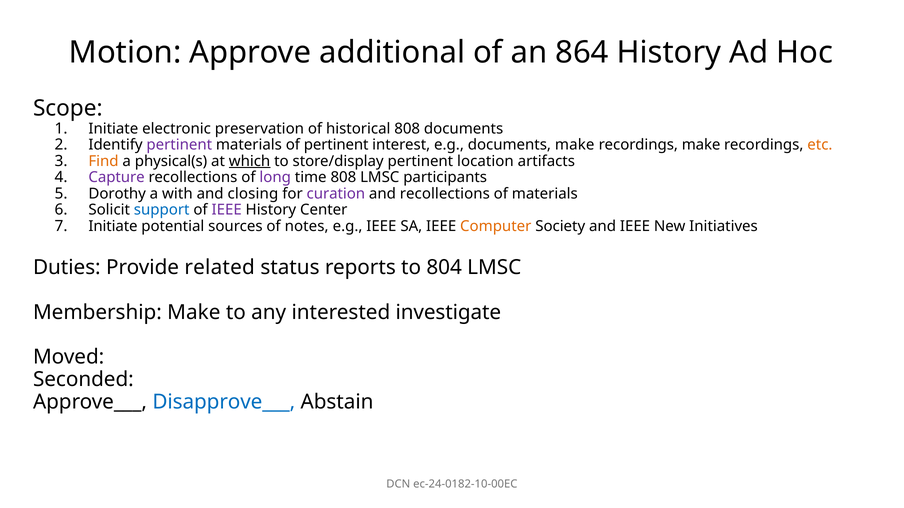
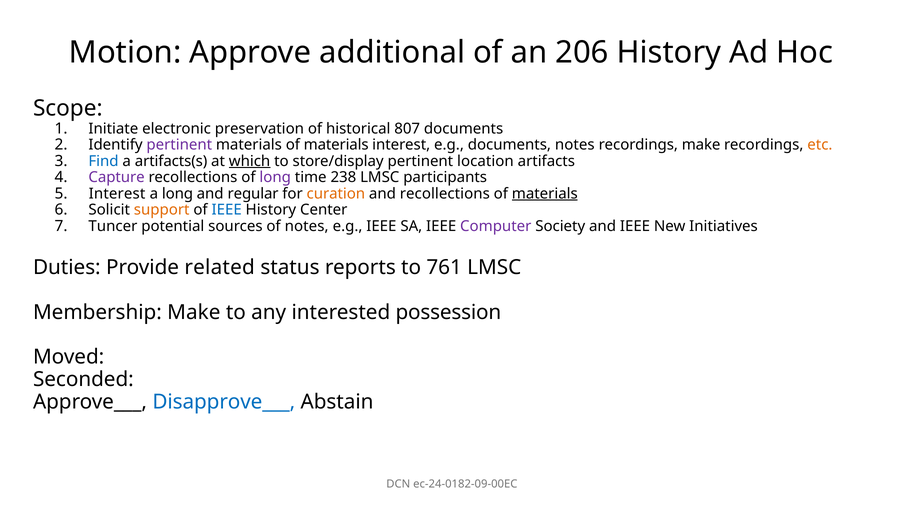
864: 864 -> 206
historical 808: 808 -> 807
materials of pertinent: pertinent -> materials
documents make: make -> notes
Find colour: orange -> blue
physical(s: physical(s -> artifacts(s
time 808: 808 -> 238
Dorothy at (117, 194): Dorothy -> Interest
a with: with -> long
closing: closing -> regular
curation colour: purple -> orange
materials at (545, 194) underline: none -> present
support colour: blue -> orange
IEEE at (227, 210) colour: purple -> blue
Initiate at (113, 226): Initiate -> Tuncer
Computer colour: orange -> purple
804: 804 -> 761
investigate: investigate -> possession
ec-24-0182-10-00EC: ec-24-0182-10-00EC -> ec-24-0182-09-00EC
